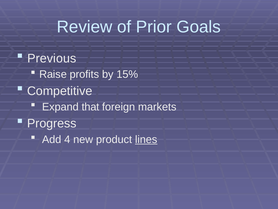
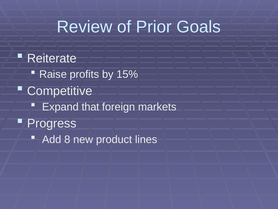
Previous: Previous -> Reiterate
4: 4 -> 8
lines underline: present -> none
